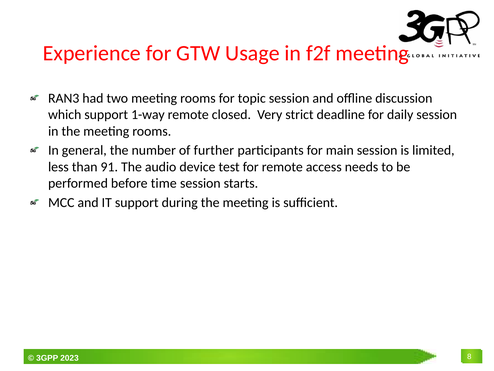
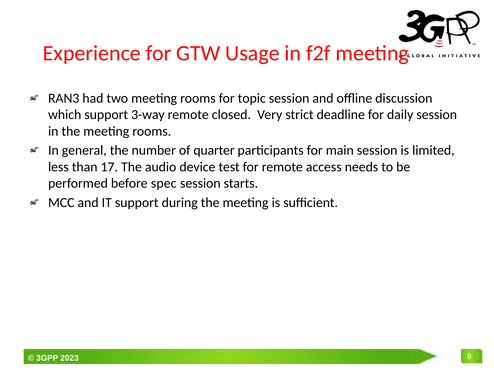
1-way: 1-way -> 3-way
further: further -> quarter
91: 91 -> 17
time: time -> spec
